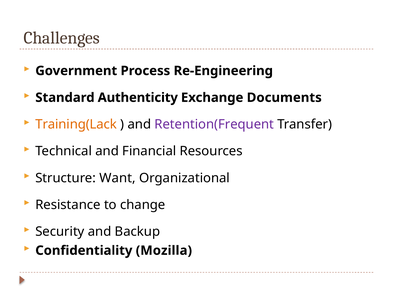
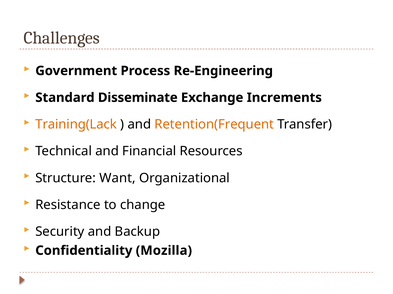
Authenticity: Authenticity -> Disseminate
Documents: Documents -> Increments
Retention(Frequent colour: purple -> orange
